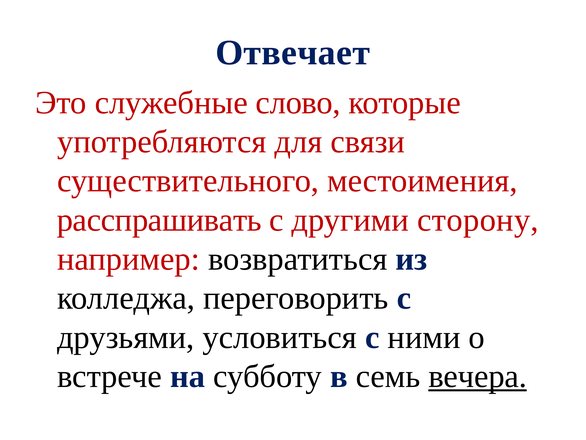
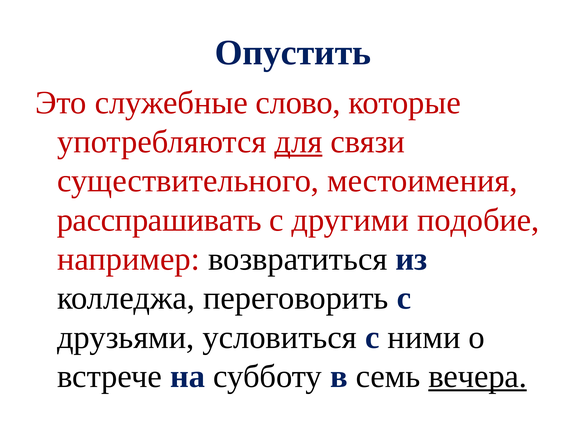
Отвечает: Отвечает -> Опустить
для underline: none -> present
сторону: сторону -> подобие
